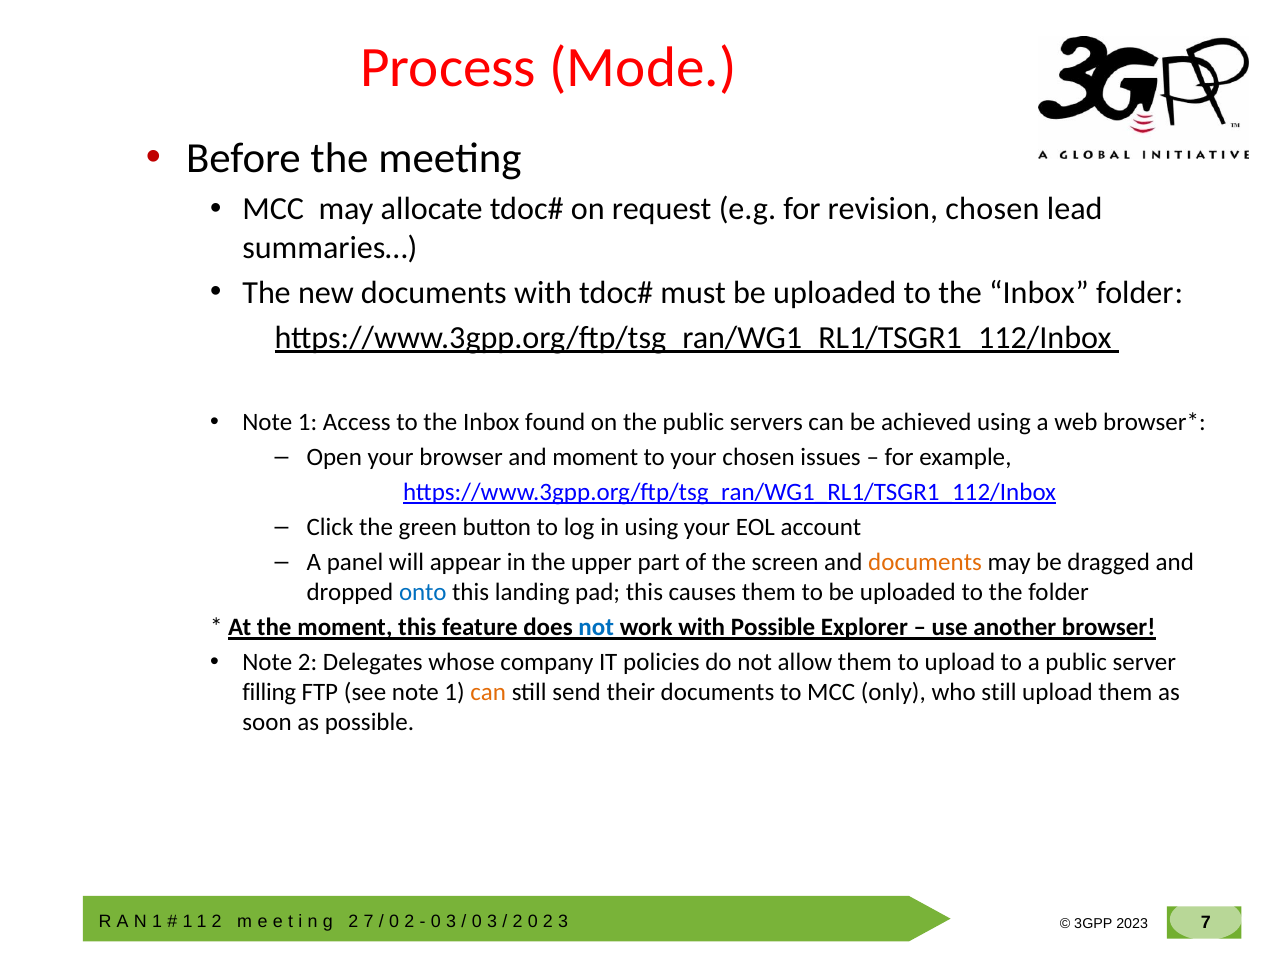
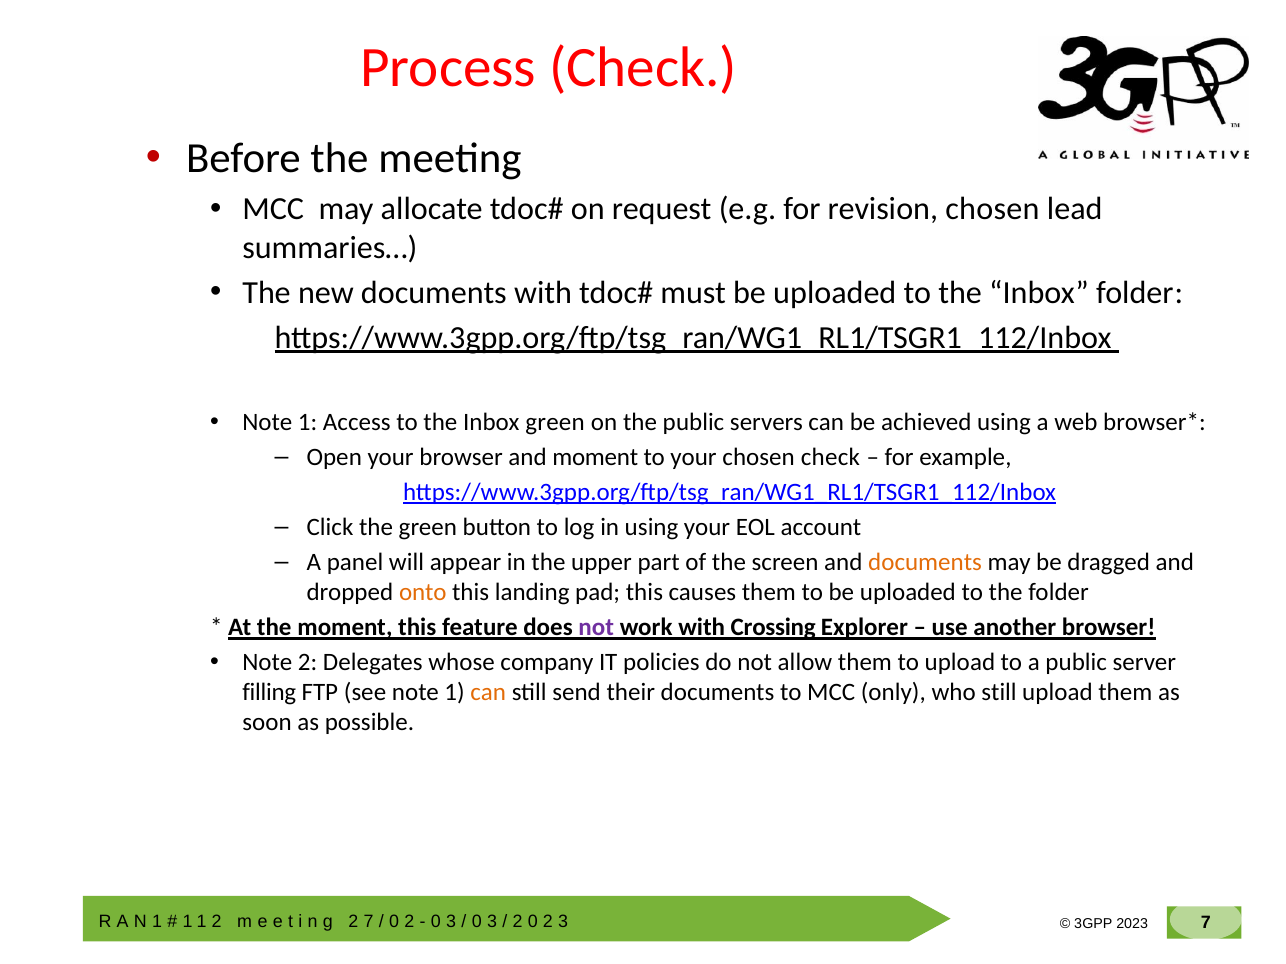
Process Mode: Mode -> Check
Inbox found: found -> green
chosen issues: issues -> check
onto colour: blue -> orange
not at (596, 628) colour: blue -> purple
with Possible: Possible -> Crossing
